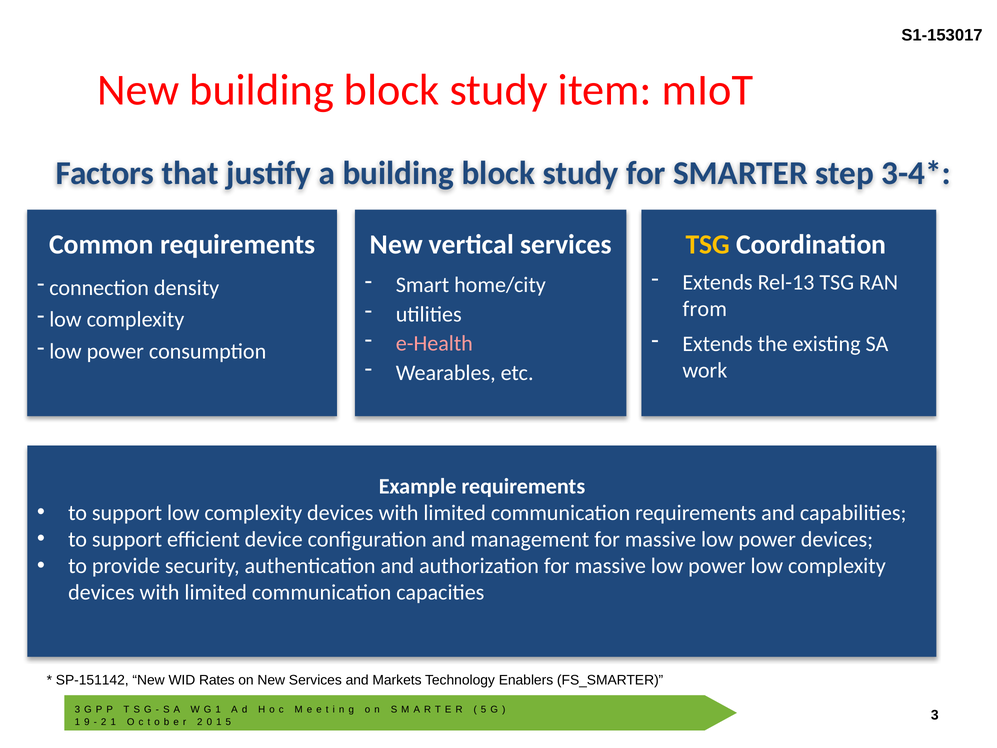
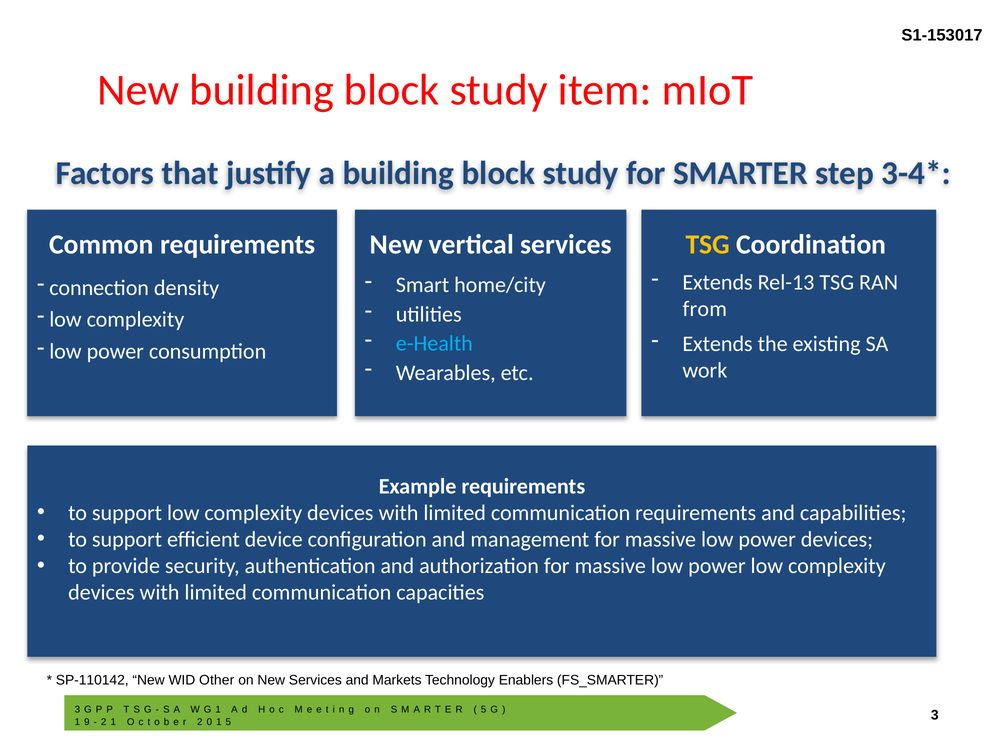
e-Health colour: pink -> light blue
SP-151142: SP-151142 -> SP-110142
Rates: Rates -> Other
